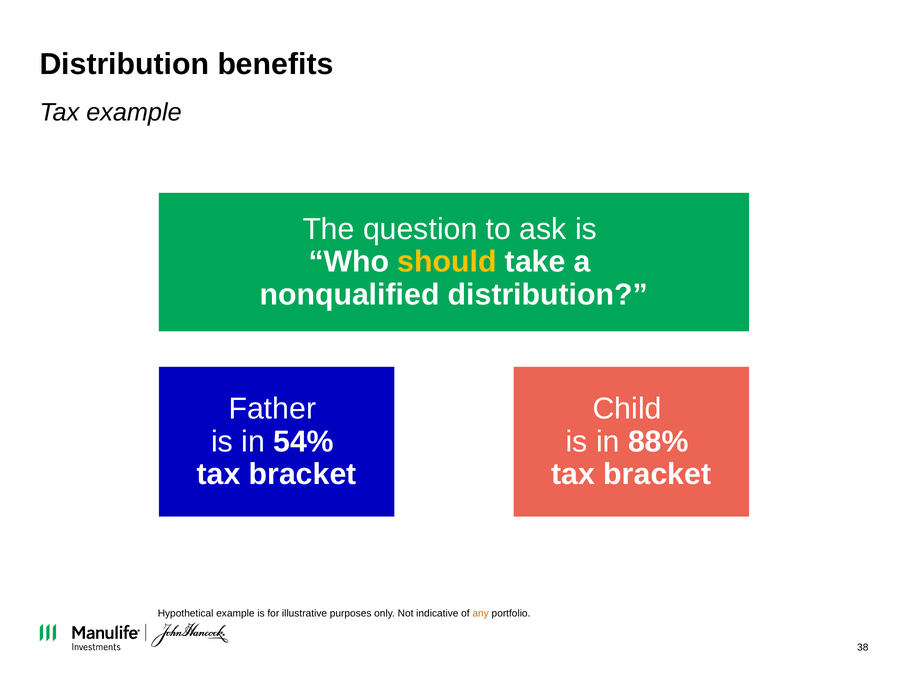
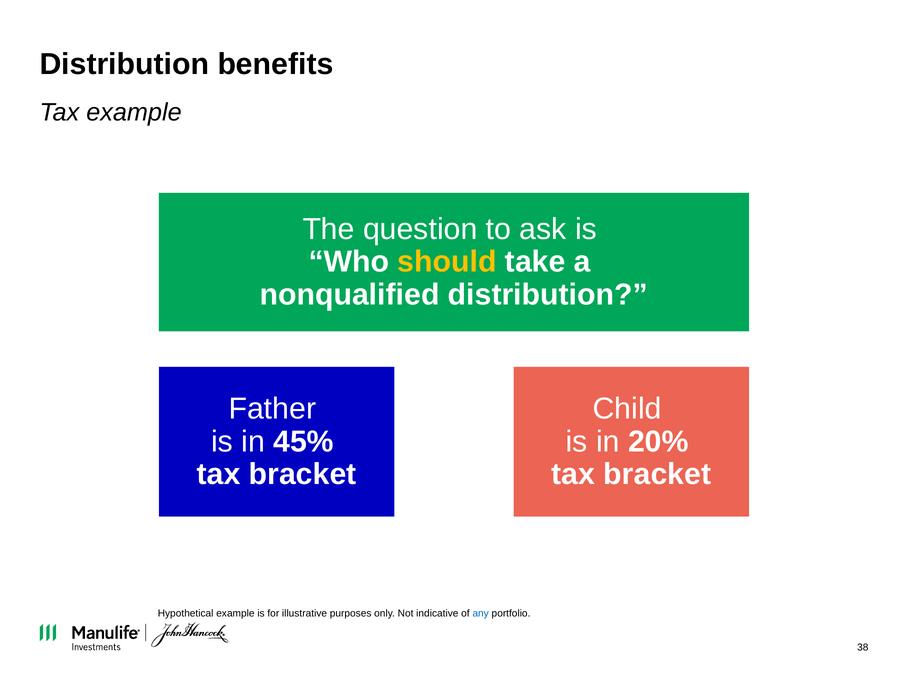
54%: 54% -> 45%
88%: 88% -> 20%
any colour: orange -> blue
